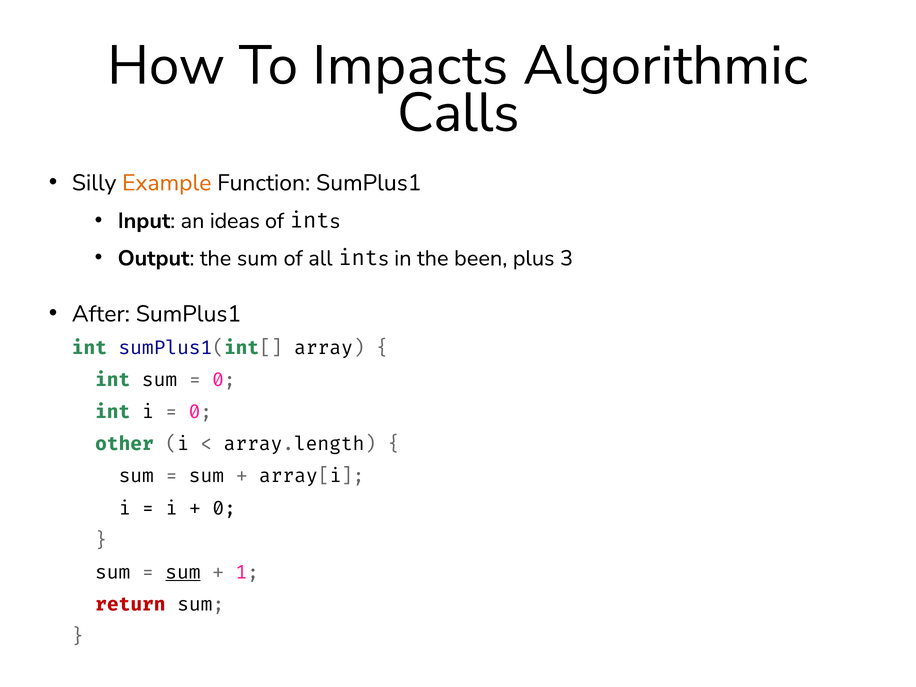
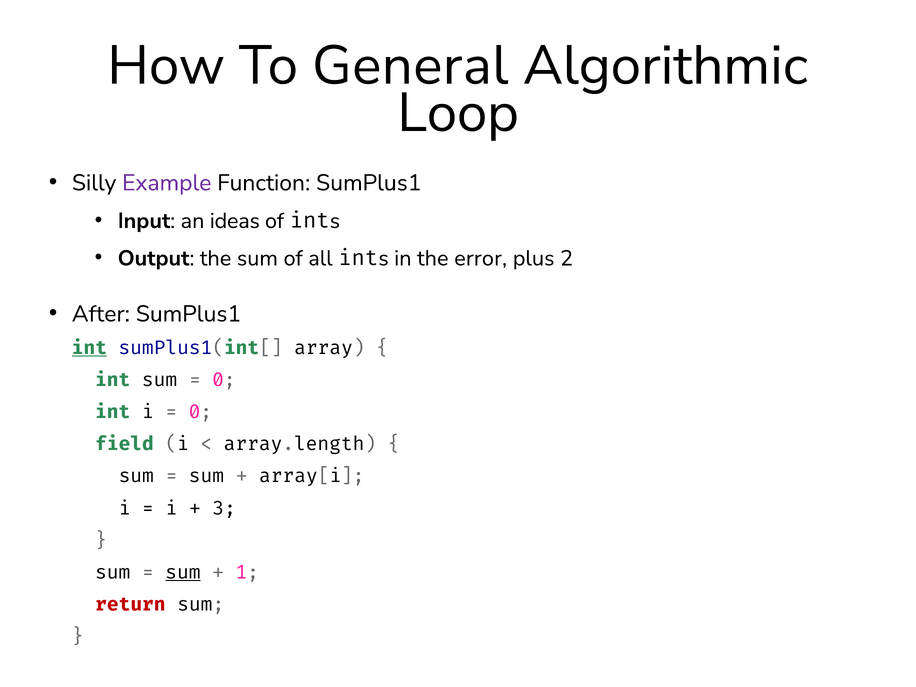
Impacts: Impacts -> General
Calls: Calls -> Loop
Example colour: orange -> purple
been: been -> error
3: 3 -> 2
int at (89, 348) underline: none -> present
other: other -> field
0 at (224, 508): 0 -> 3
